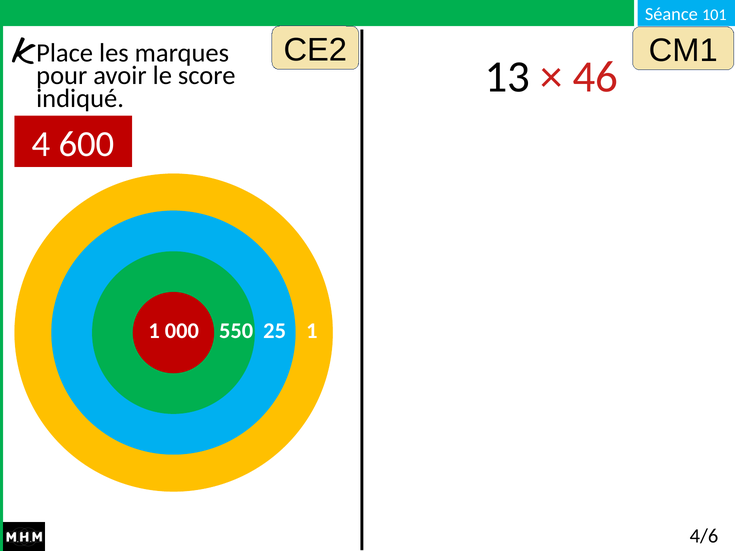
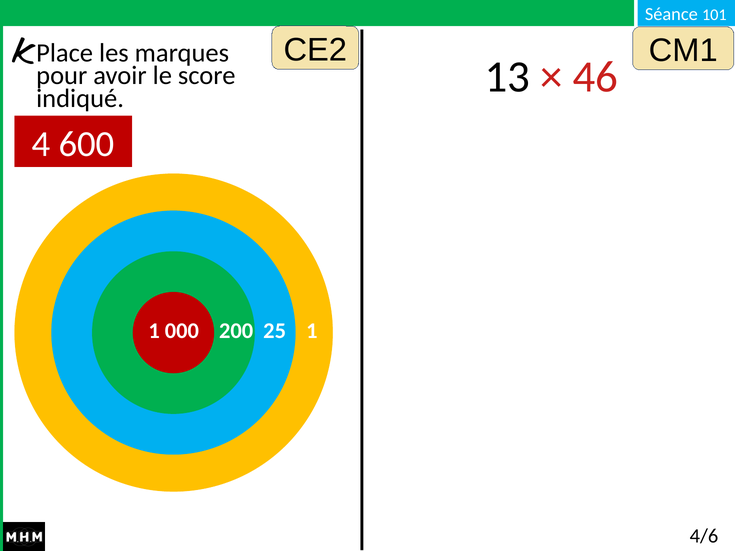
550: 550 -> 200
